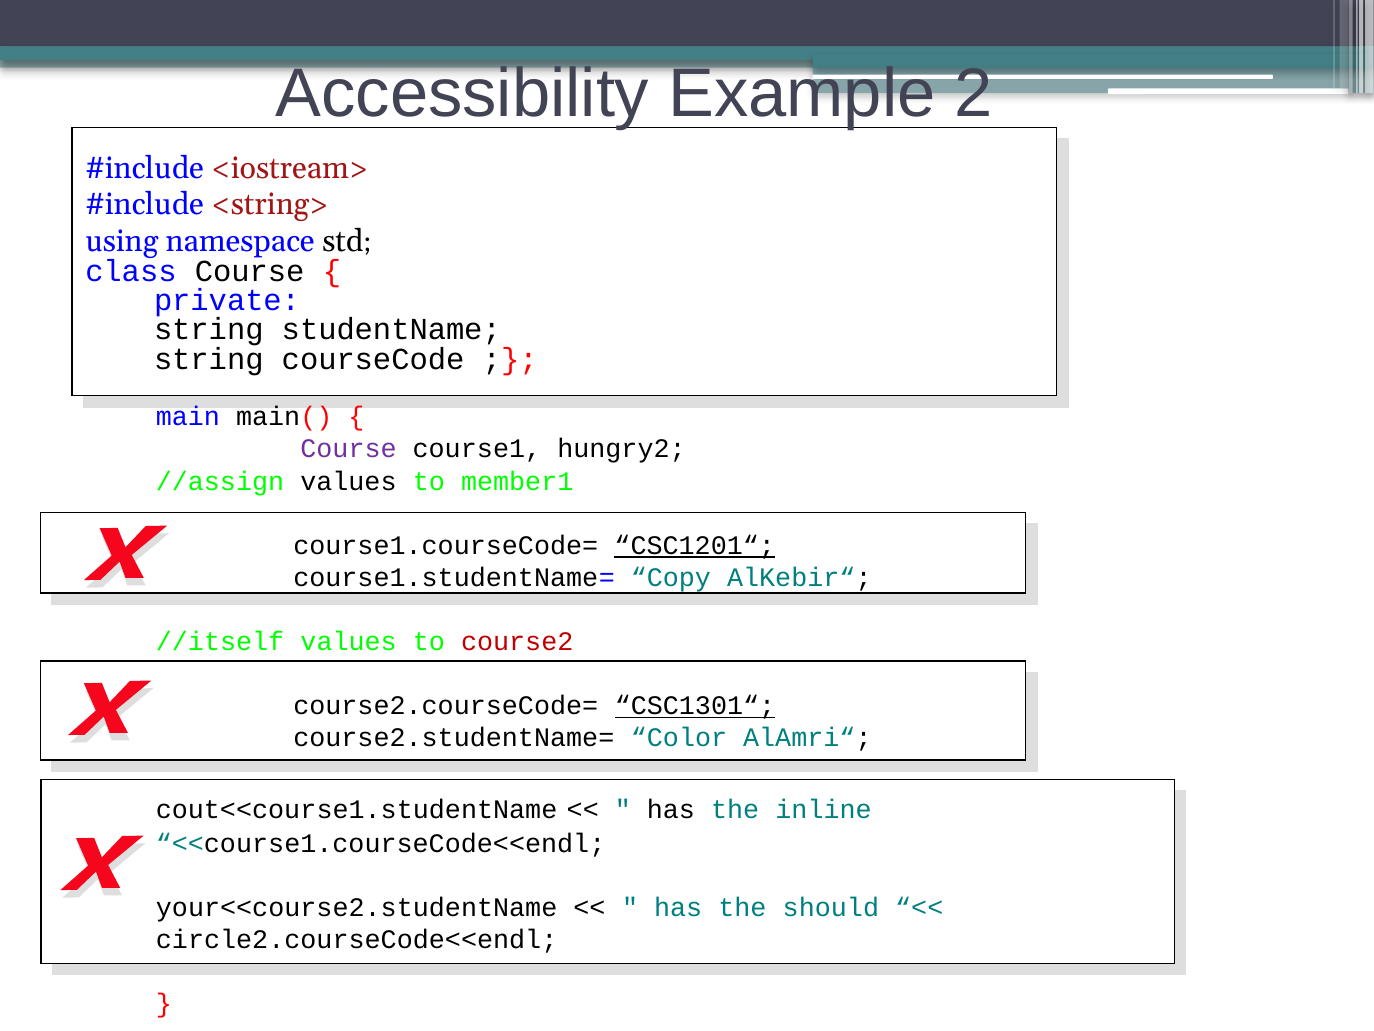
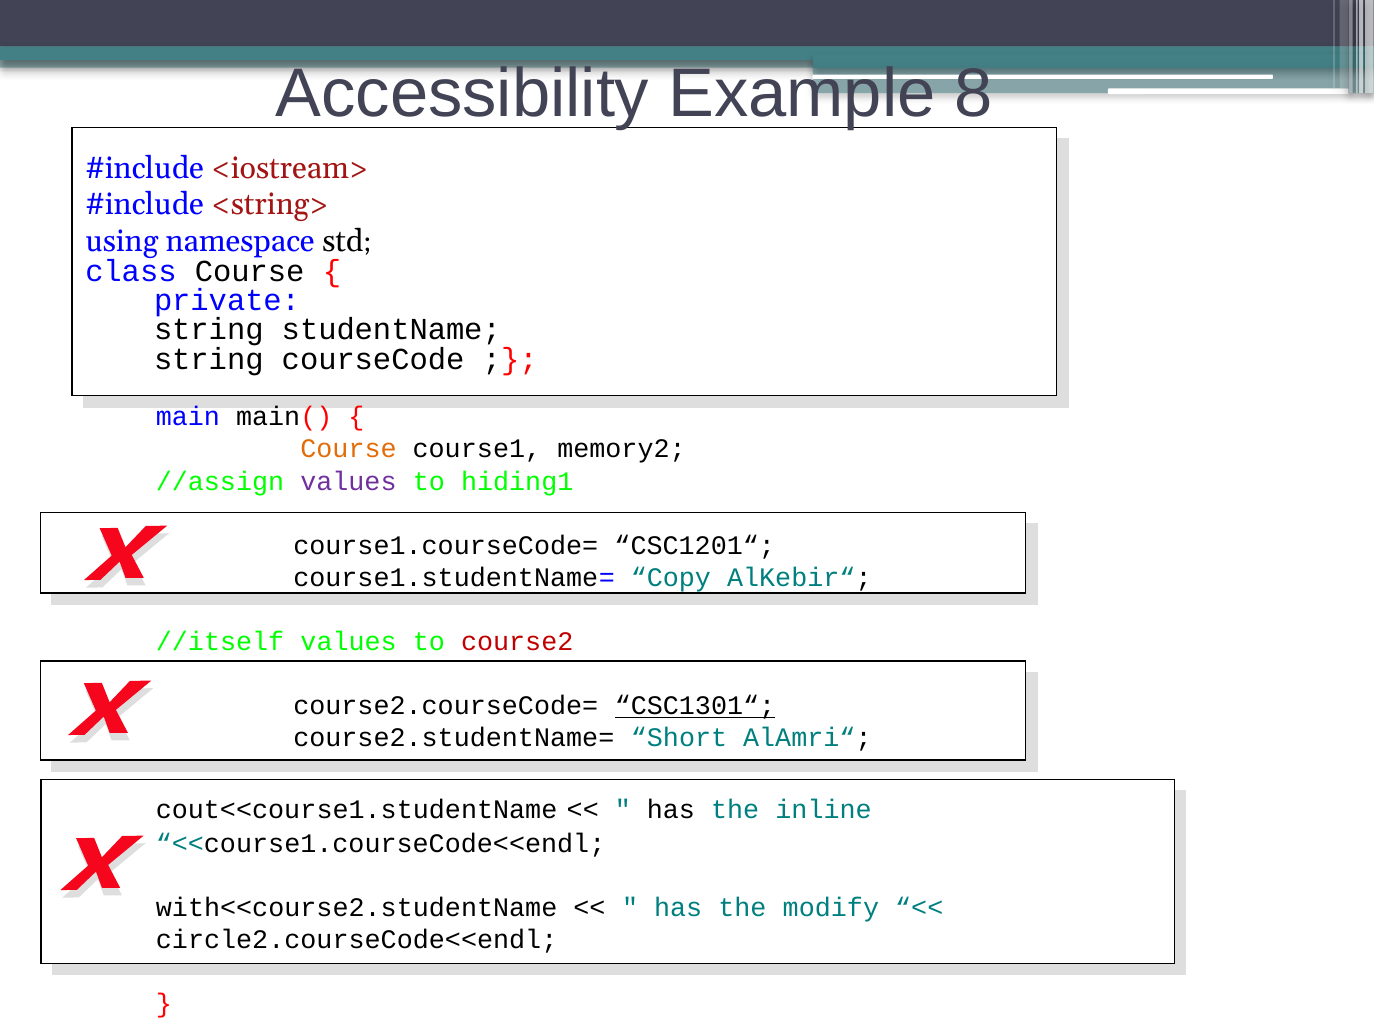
2: 2 -> 8
Course at (349, 449) colour: purple -> orange
hungry2: hungry2 -> memory2
values at (348, 481) colour: black -> purple
member1: member1 -> hiding1
CSC1201“ underline: present -> none
Color: Color -> Short
your<<course2.studentName: your<<course2.studentName -> with<<course2.studentName
should: should -> modify
